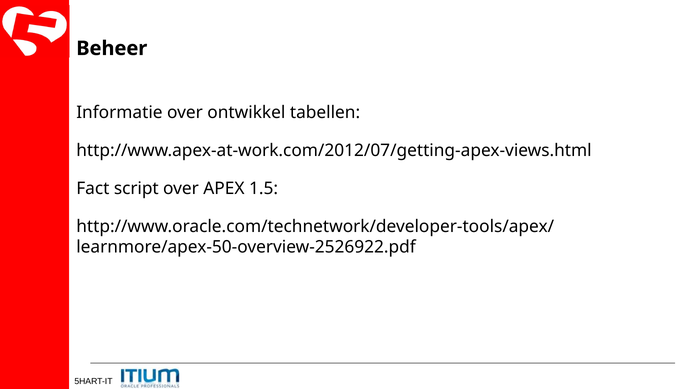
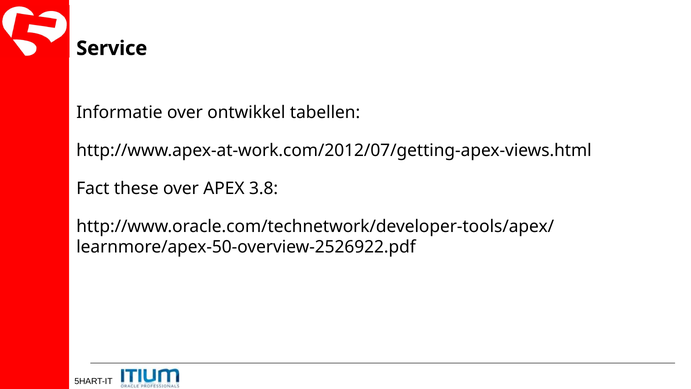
Beheer: Beheer -> Service
script: script -> these
1.5: 1.5 -> 3.8
